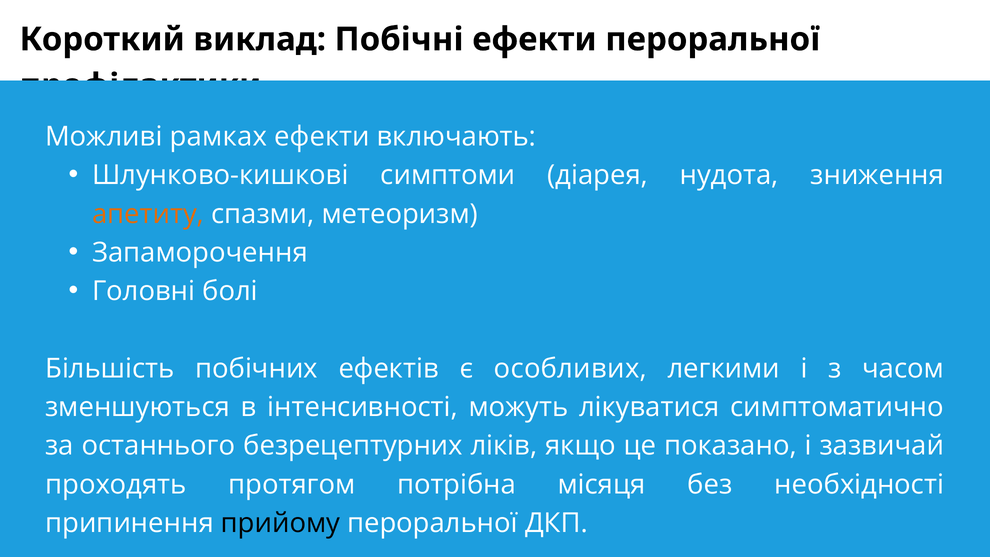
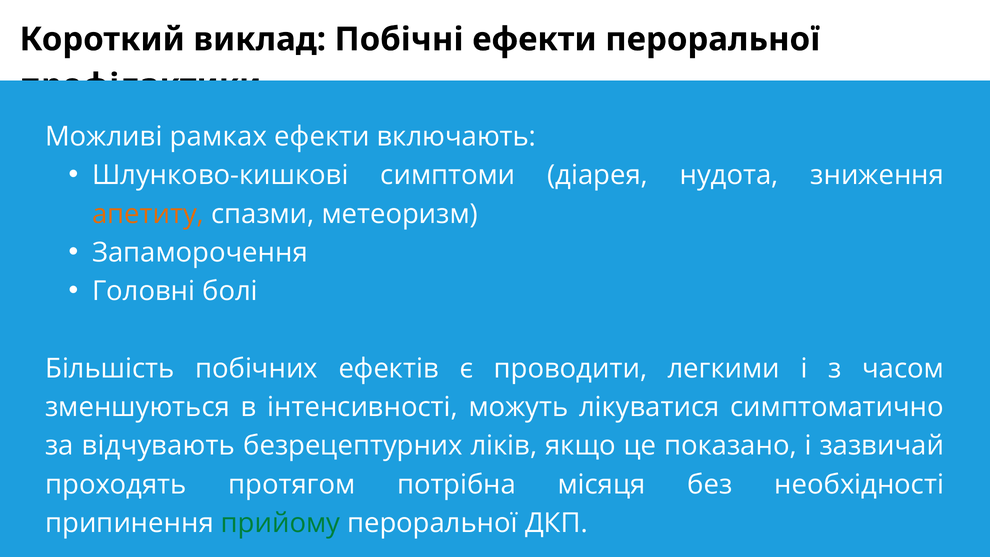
особливих: особливих -> проводити
останнього: останнього -> відчувають
прийому colour: black -> green
